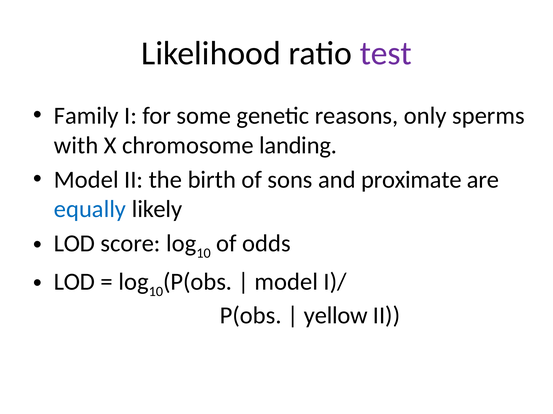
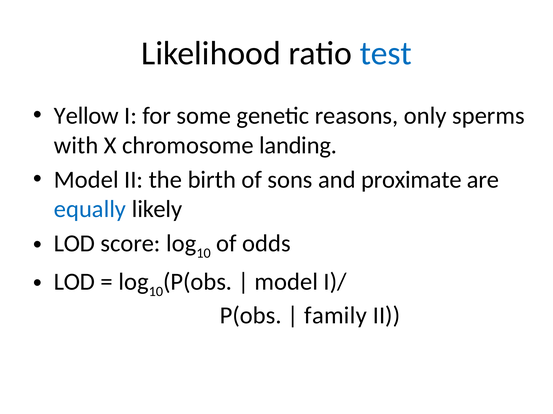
test colour: purple -> blue
Family: Family -> Yellow
yellow: yellow -> family
